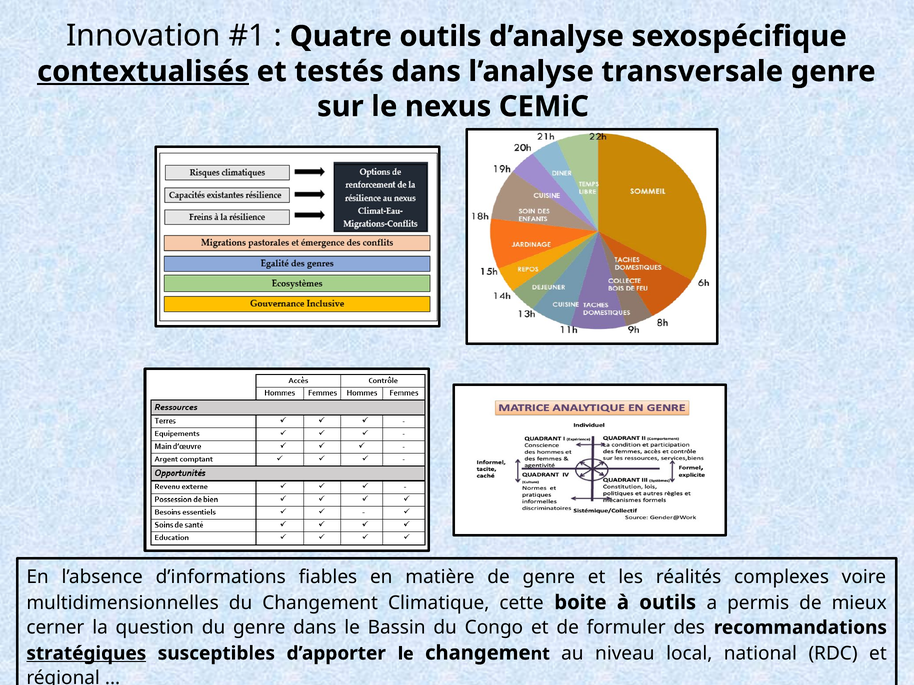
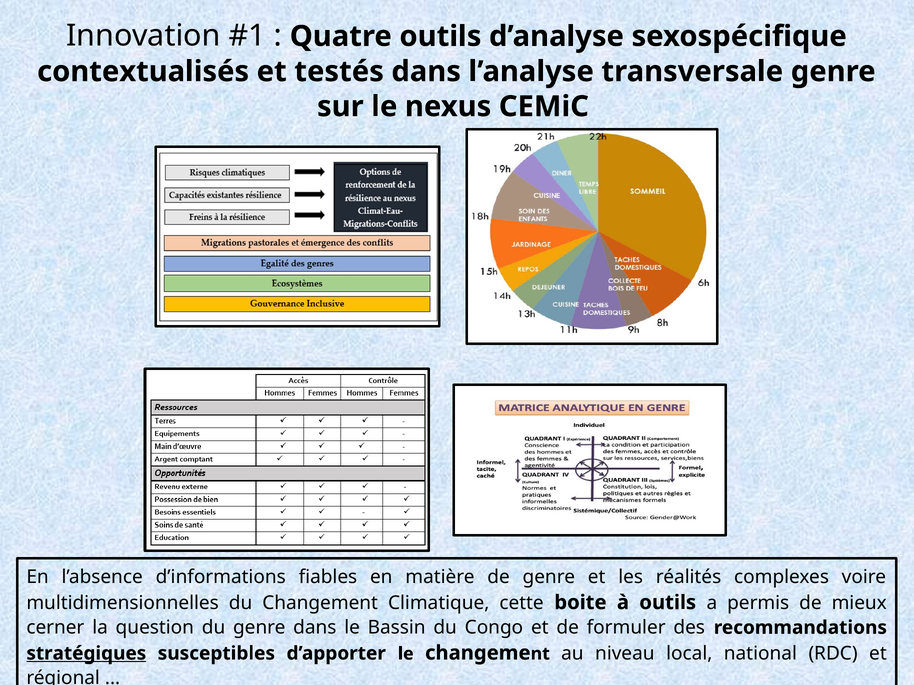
contextualisés underline: present -> none
